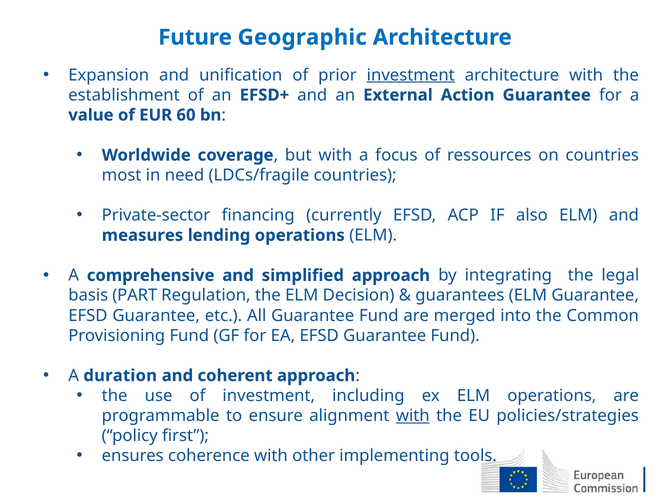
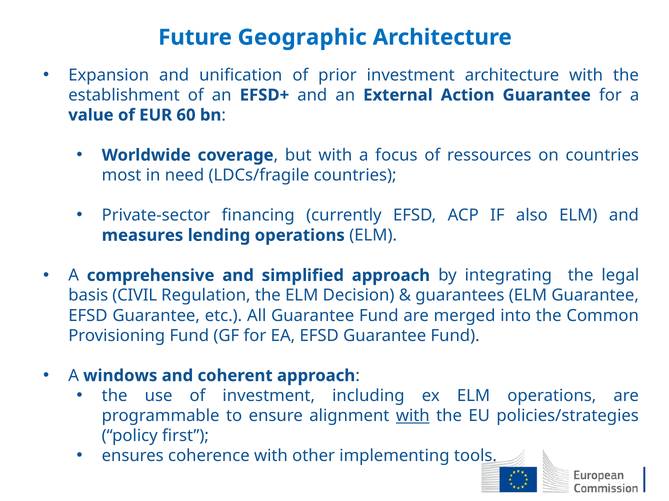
investment at (411, 75) underline: present -> none
PART: PART -> CIVIL
duration: duration -> windows
